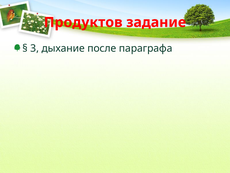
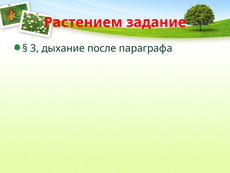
Продуктов: Продуктов -> Растением
